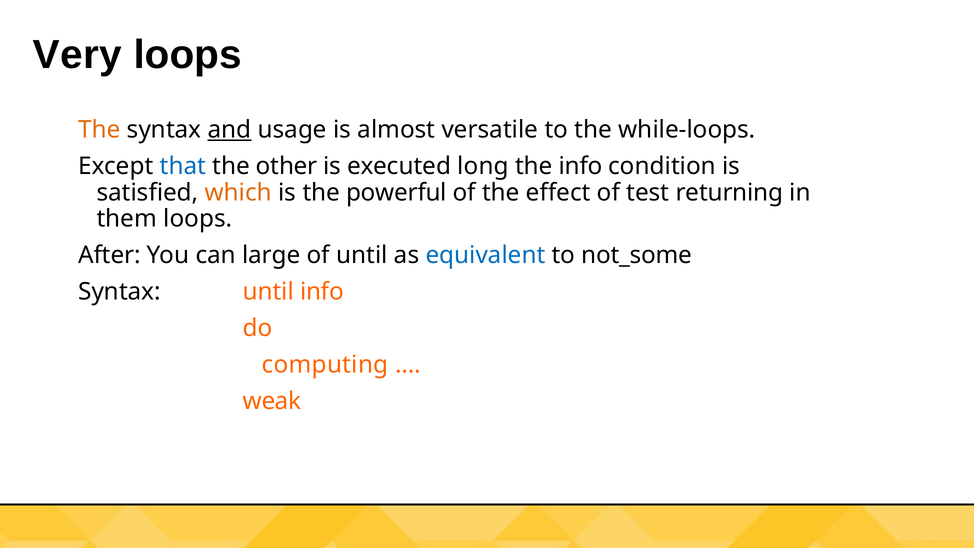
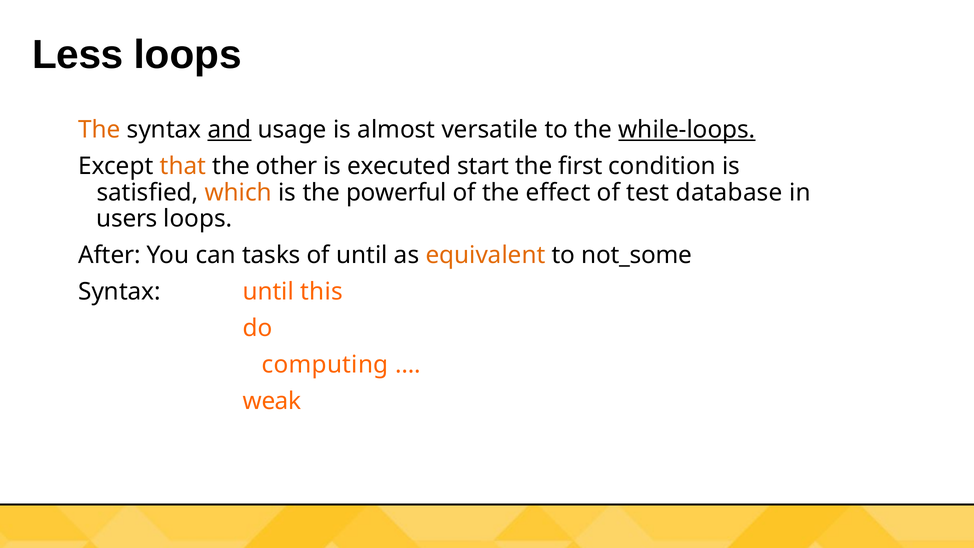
Very: Very -> Less
while-loops underline: none -> present
that colour: blue -> orange
long: long -> start
the info: info -> first
returning: returning -> database
them: them -> users
large: large -> tasks
equivalent colour: blue -> orange
until info: info -> this
